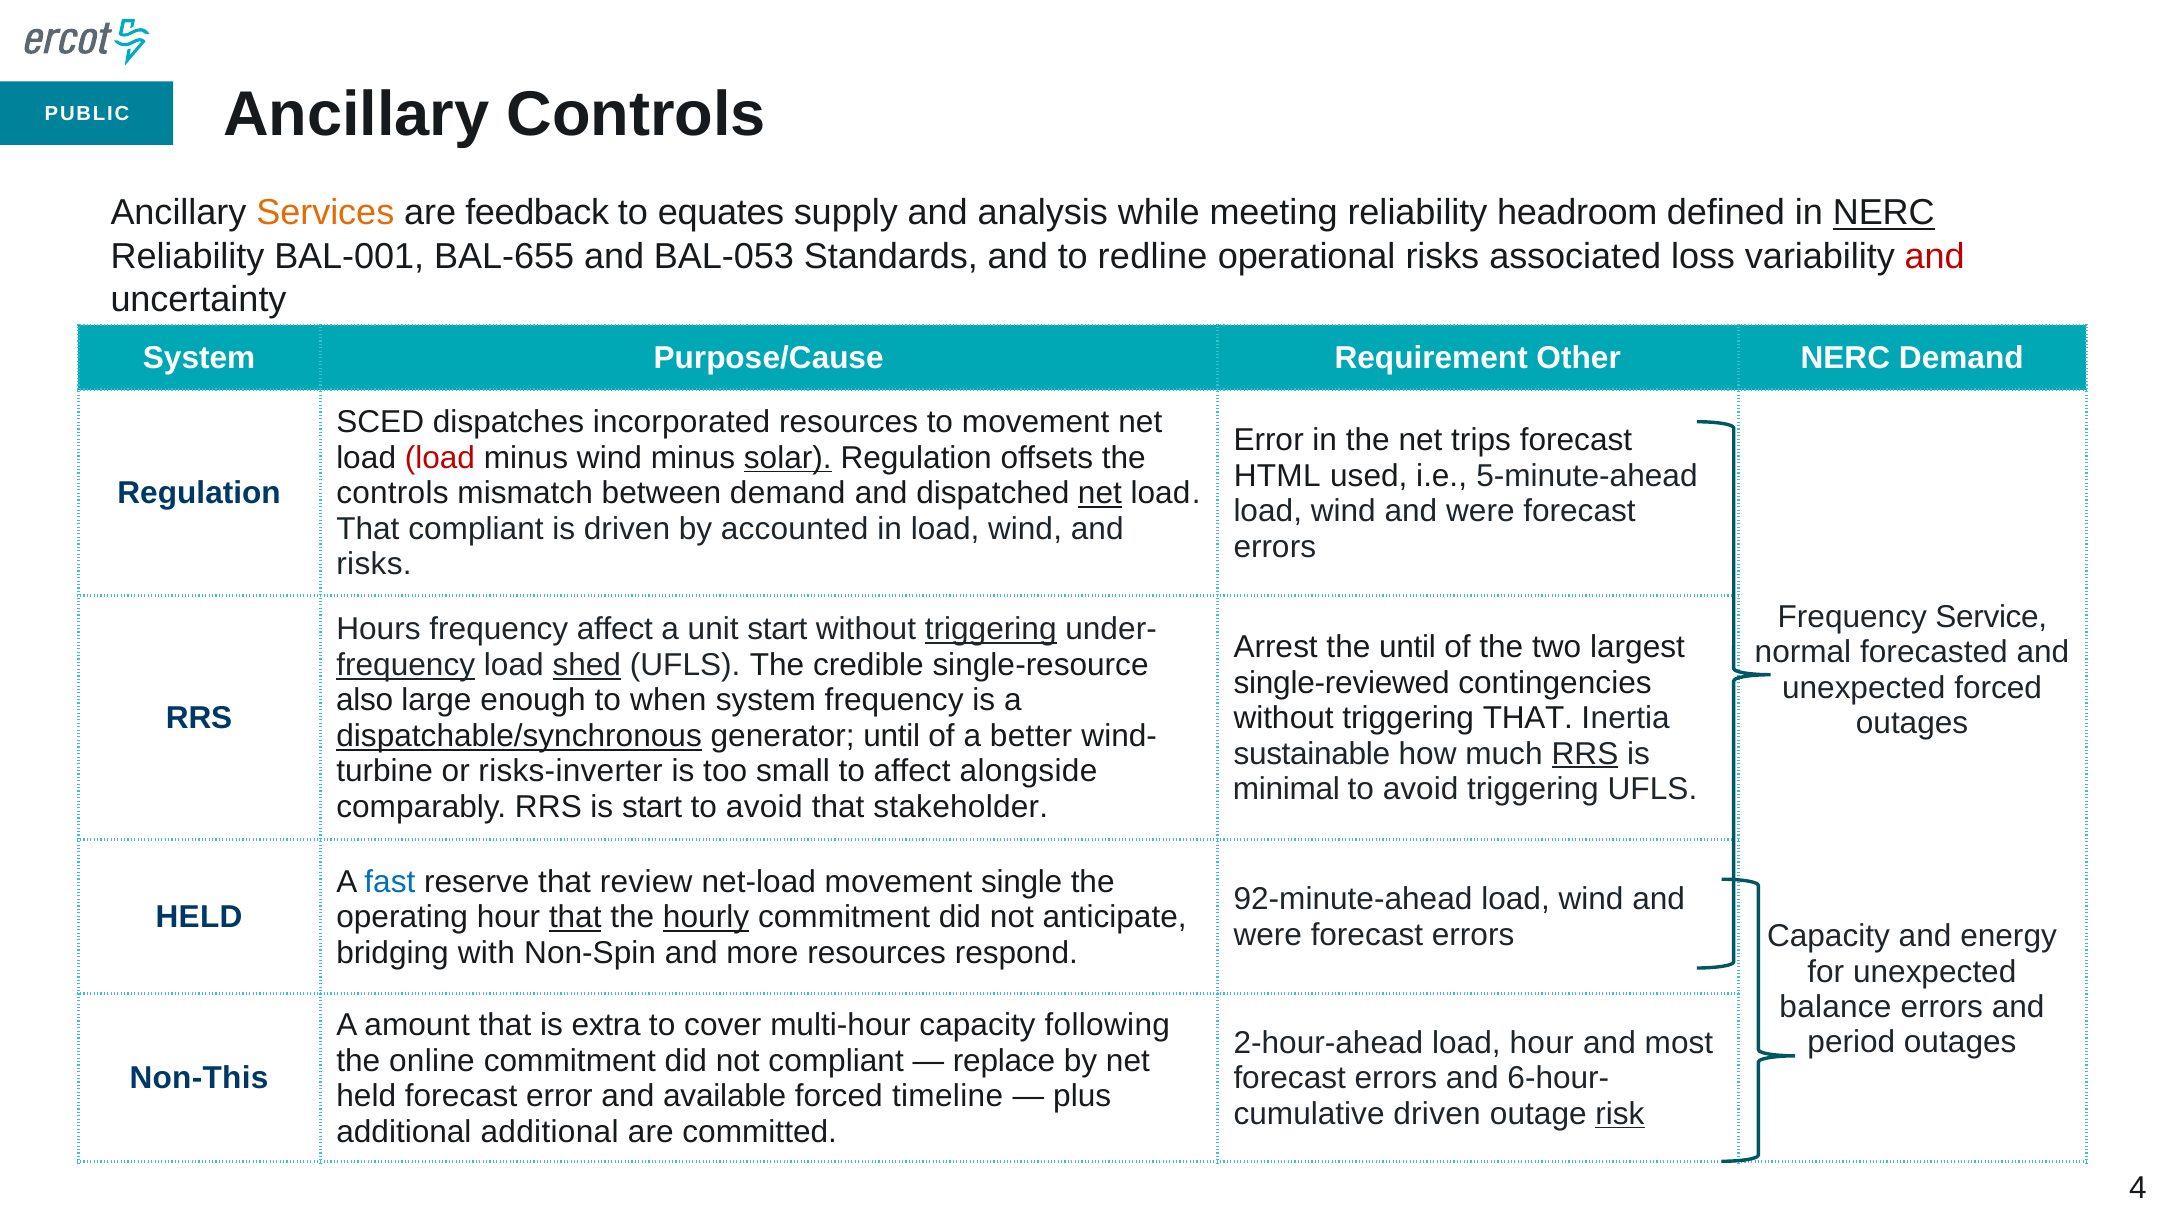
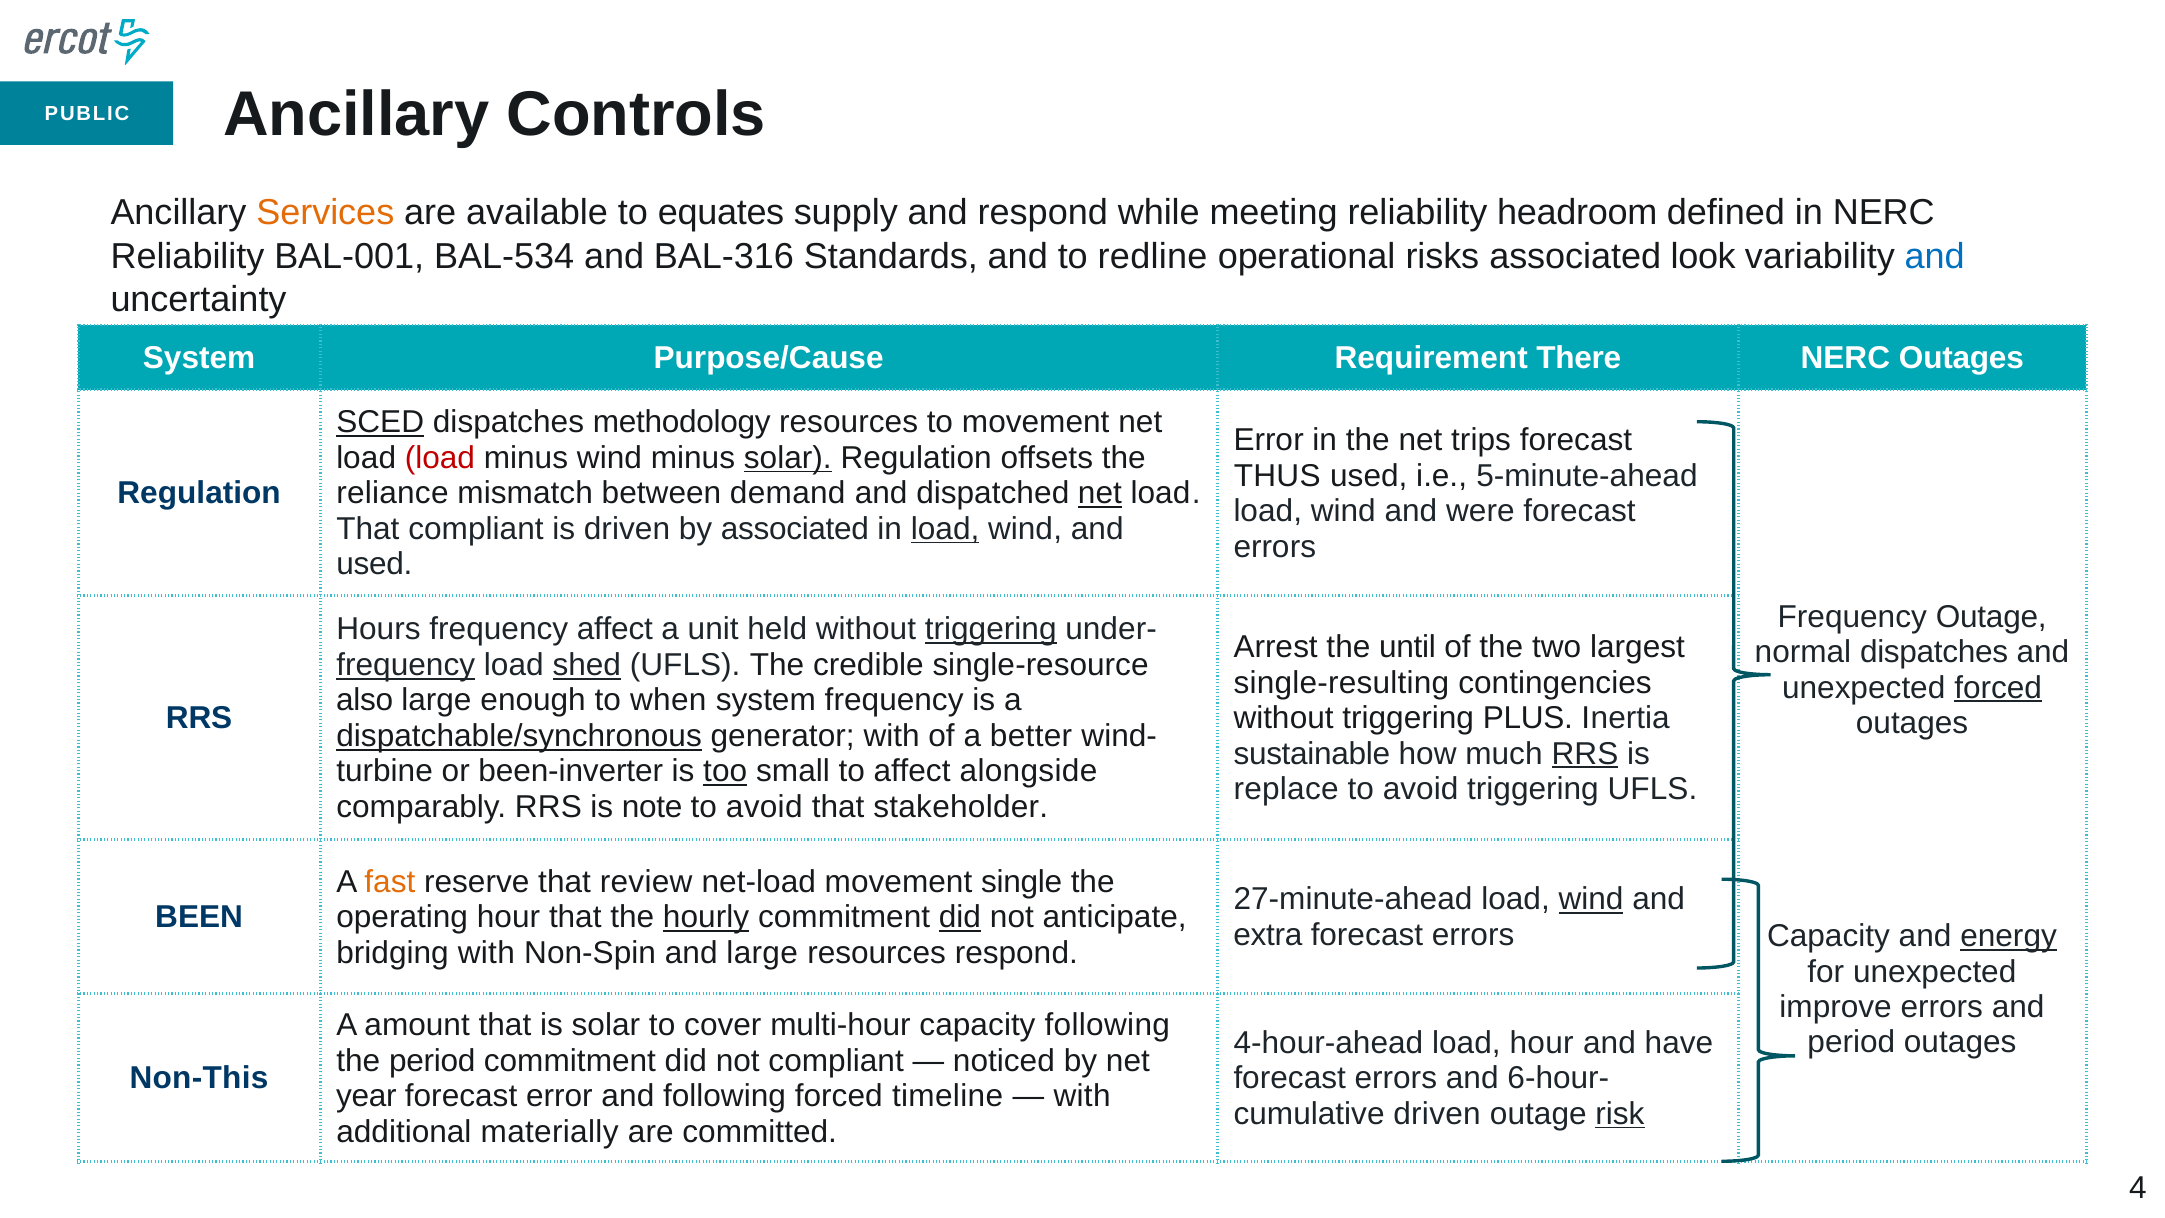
feedback: feedback -> available
and analysis: analysis -> respond
NERC at (1884, 213) underline: present -> none
BAL-655: BAL-655 -> BAL-534
BAL-053: BAL-053 -> BAL-316
loss: loss -> look
and at (1935, 256) colour: red -> blue
Other: Other -> There
NERC Demand: Demand -> Outages
SCED underline: none -> present
incorporated: incorporated -> methodology
HTML: HTML -> THUS
controls at (392, 493): controls -> reliance
by accounted: accounted -> associated
load at (945, 529) underline: none -> present
risks at (374, 564): risks -> used
Frequency Service: Service -> Outage
unit start: start -> held
normal forecasted: forecasted -> dispatches
single-reviewed: single-reviewed -> single-resulting
forced at (1998, 688) underline: none -> present
triggering THAT: THAT -> PLUS
generator until: until -> with
risks-inverter: risks-inverter -> been-inverter
too underline: none -> present
minimal: minimal -> replace
is start: start -> note
fast colour: blue -> orange
92-minute-ahead: 92-minute-ahead -> 27-minute-ahead
wind at (1591, 899) underline: none -> present
HELD at (199, 917): HELD -> BEEN
that at (575, 917) underline: present -> none
did at (960, 917) underline: none -> present
were at (1268, 935): were -> extra
energy underline: none -> present
and more: more -> large
balance: balance -> improve
is extra: extra -> solar
2-hour-ahead: 2-hour-ahead -> 4-hour-ahead
most: most -> have
the online: online -> period
replace: replace -> noticed
held at (366, 1096): held -> year
and available: available -> following
plus at (1082, 1096): plus -> with
additional additional: additional -> materially
